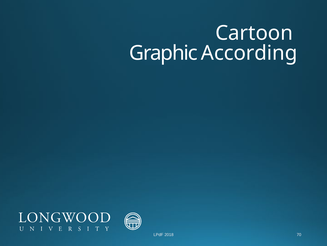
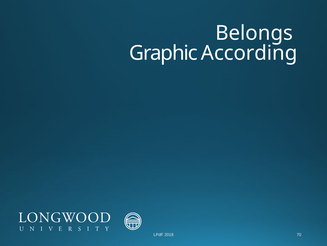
Cartoon: Cartoon -> Belongs
